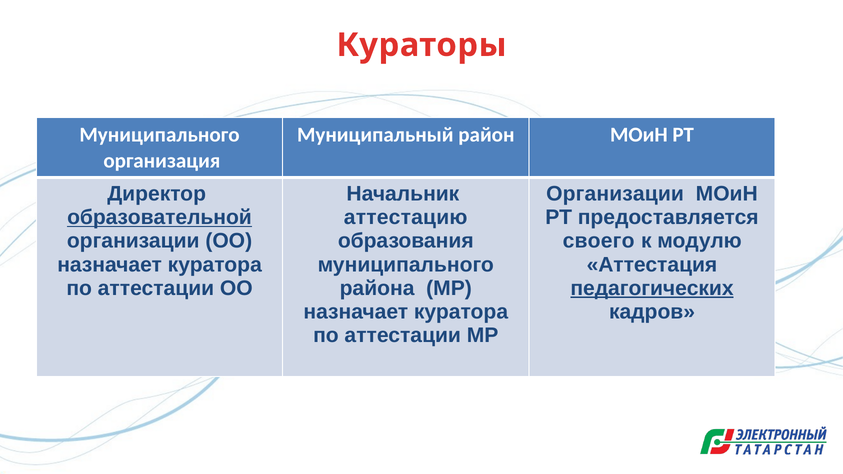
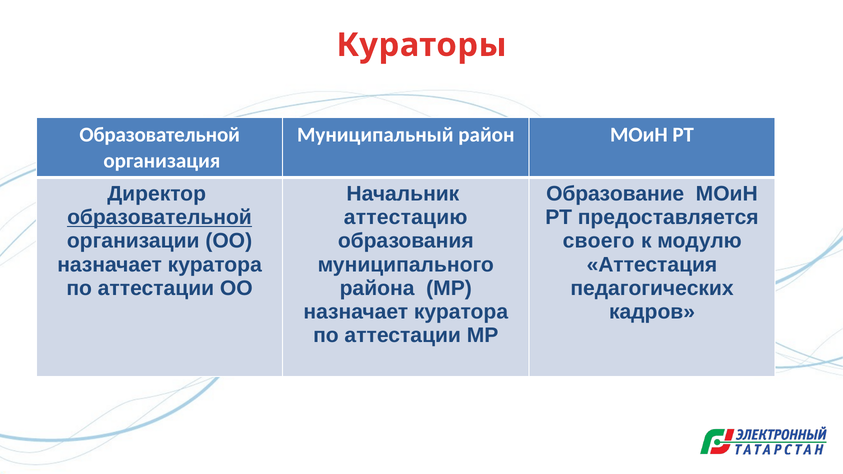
Муниципального at (160, 135): Муниципального -> Образовательной
Организации at (615, 194): Организации -> Образование
педагогических underline: present -> none
